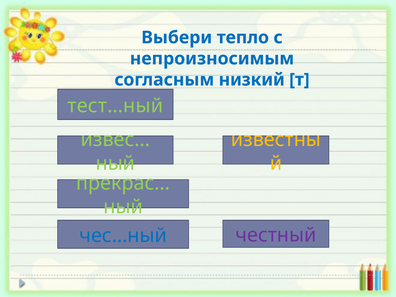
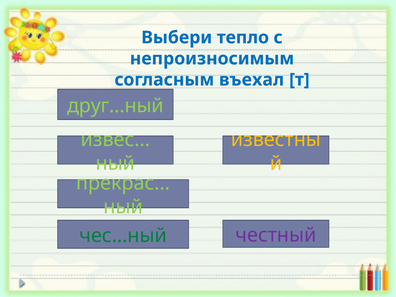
низкий: низкий -> въехал
тест…ный: тест…ный -> друг…ный
чес…ный colour: blue -> green
